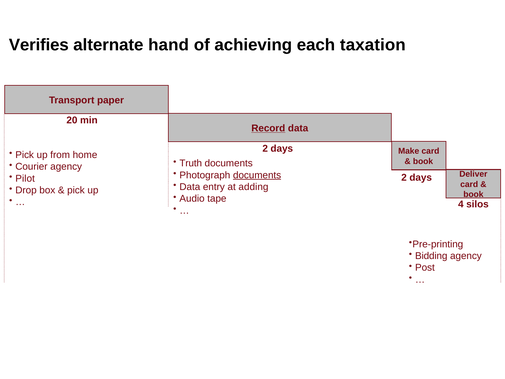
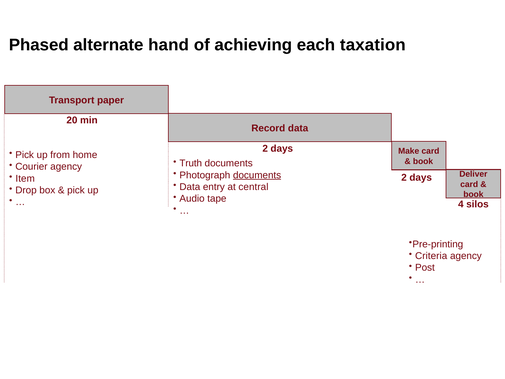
Verifies: Verifies -> Phased
Record underline: present -> none
Pilot: Pilot -> Item
adding: adding -> central
Bidding: Bidding -> Criteria
